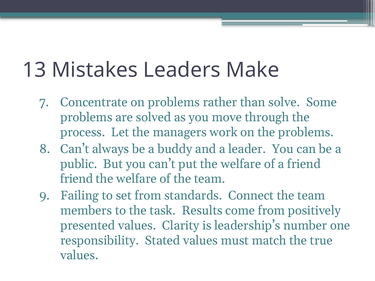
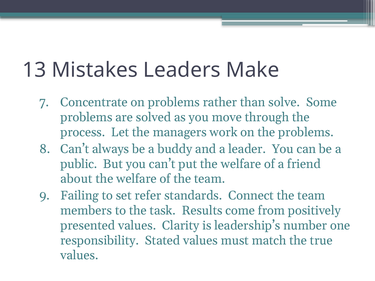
friend at (77, 179): friend -> about
set from: from -> refer
